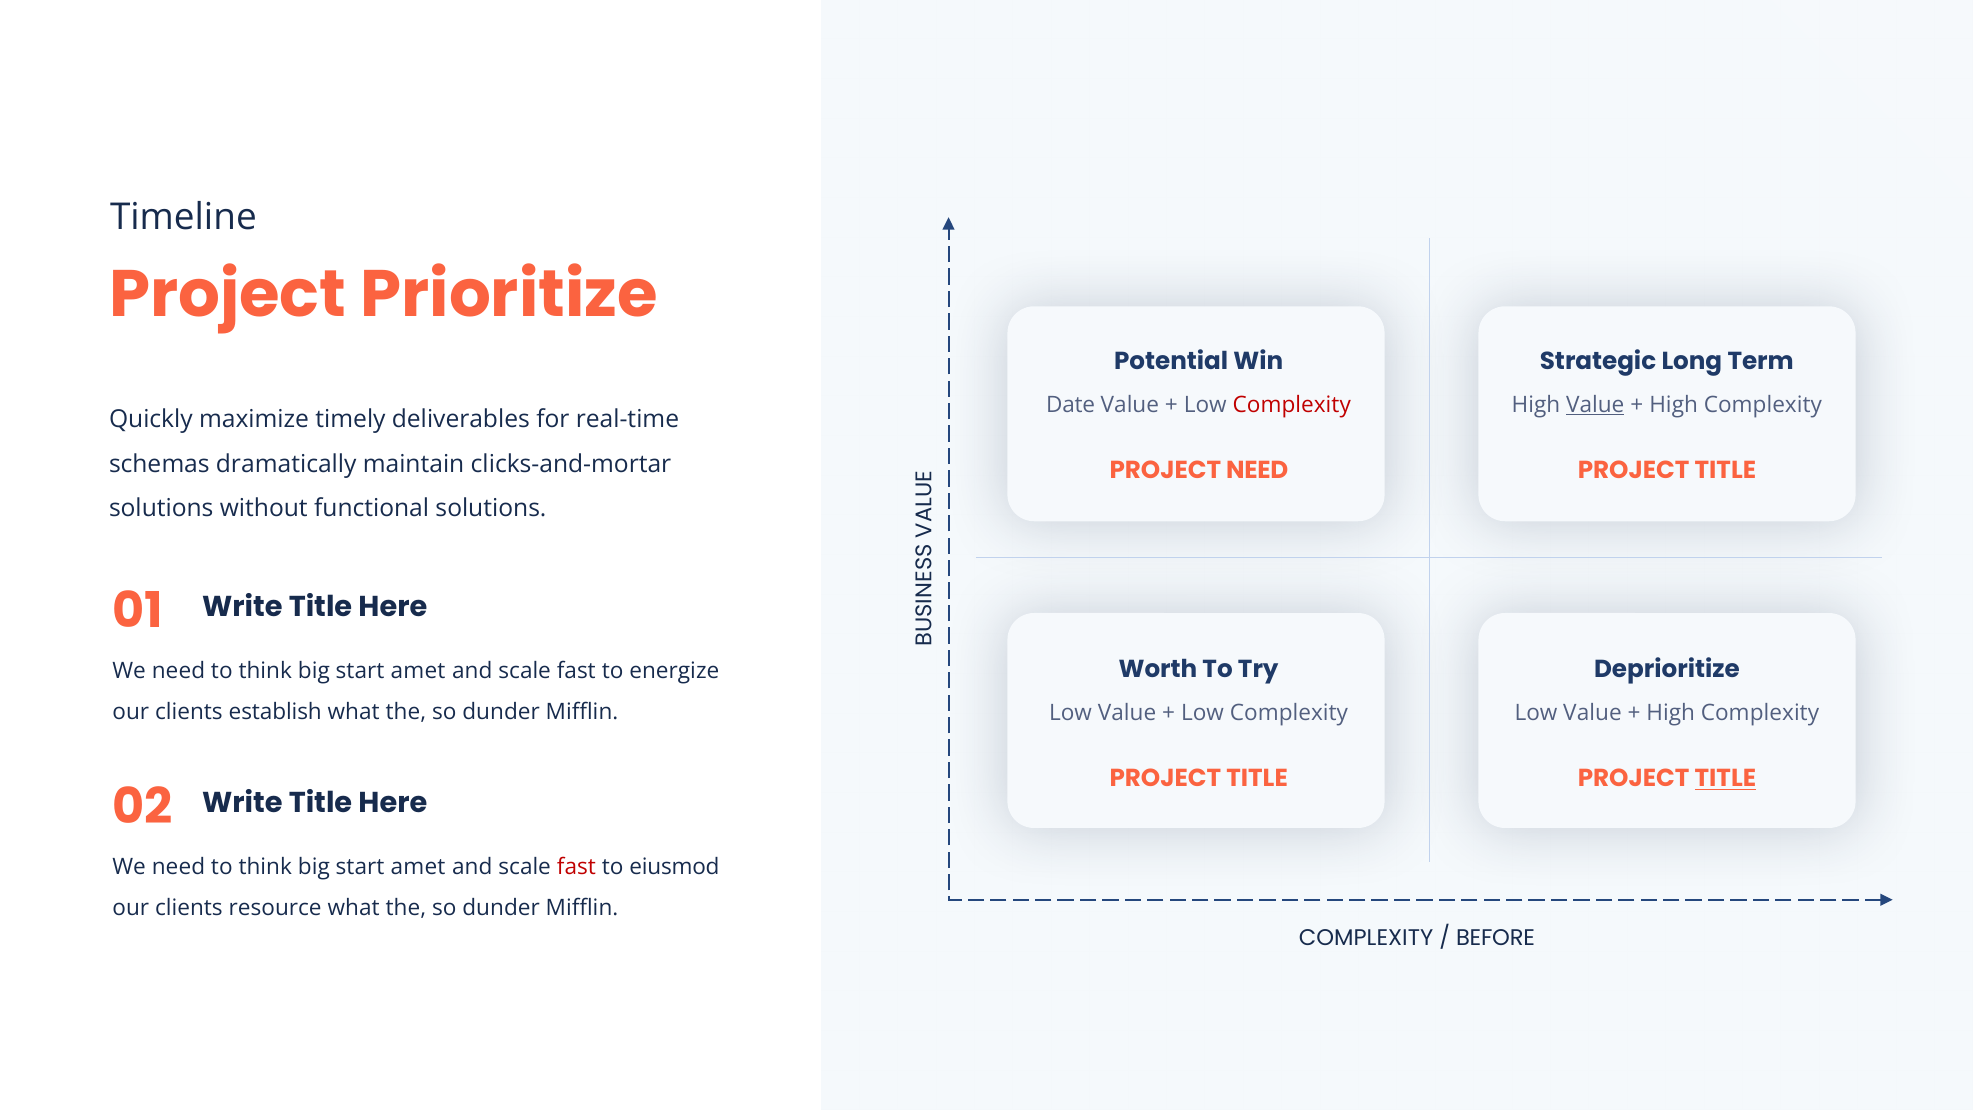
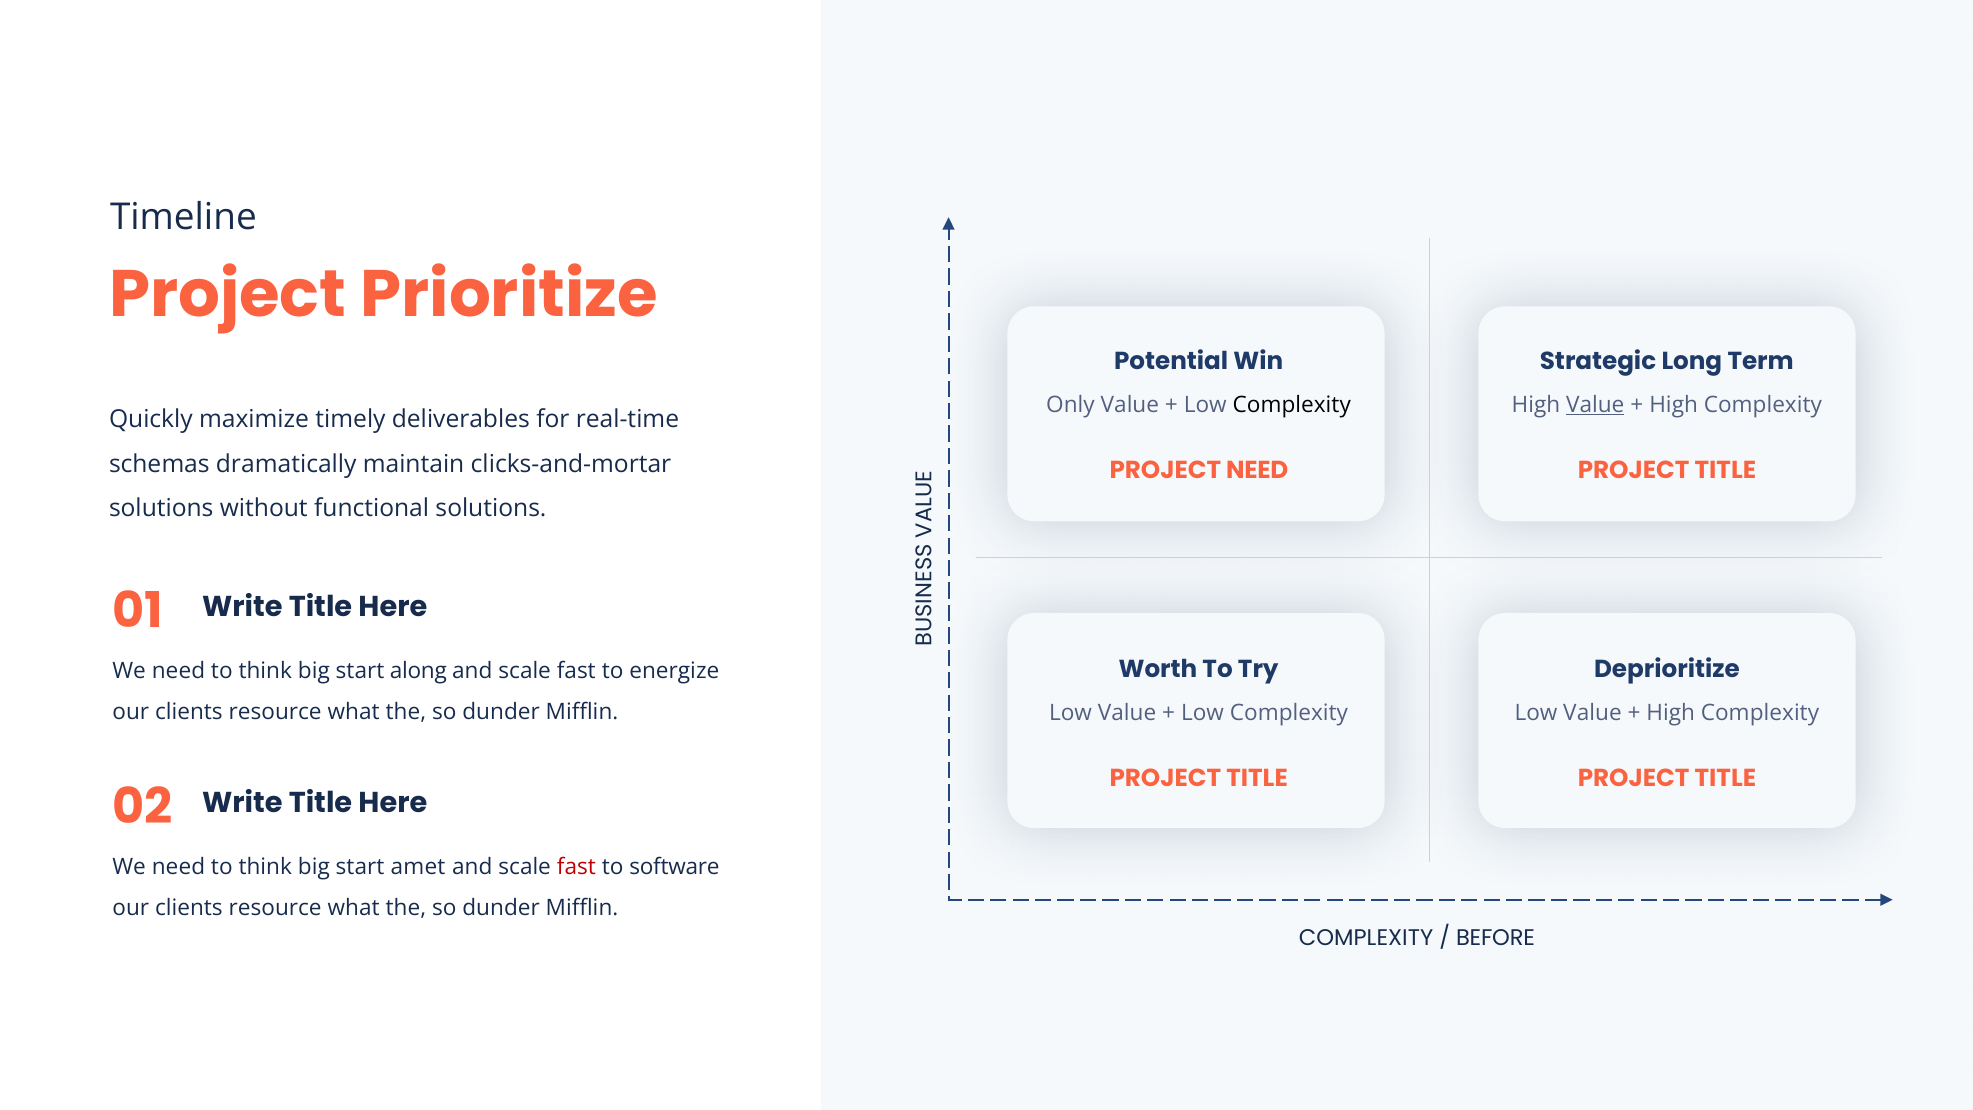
Date: Date -> Only
Complexity at (1292, 405) colour: red -> black
amet at (418, 671): amet -> along
establish at (275, 712): establish -> resource
TITLE at (1725, 779) underline: present -> none
eiusmod: eiusmod -> software
